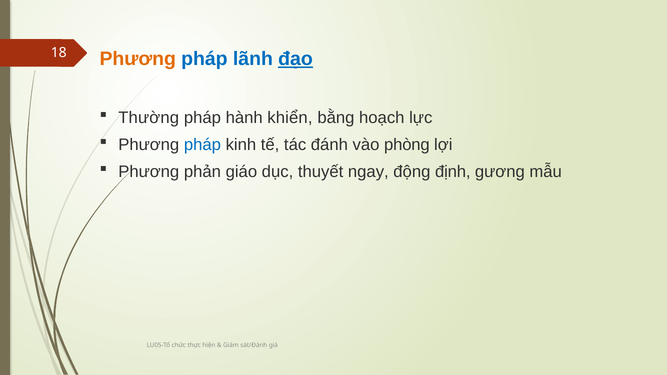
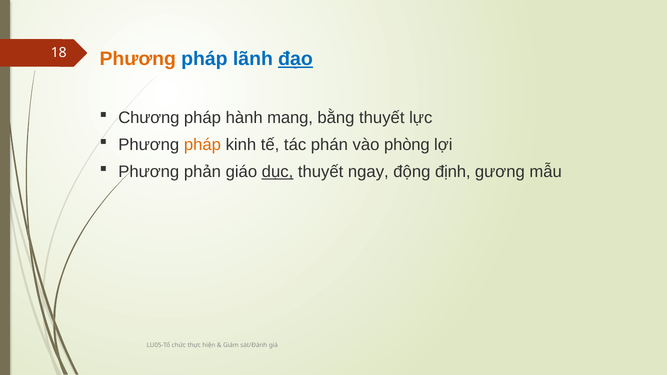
Thường: Thường -> Chương
khiển: khiển -> mang
bằng hoạch: hoạch -> thuyết
pháp at (202, 145) colour: blue -> orange
đánh: đánh -> phán
dục underline: none -> present
